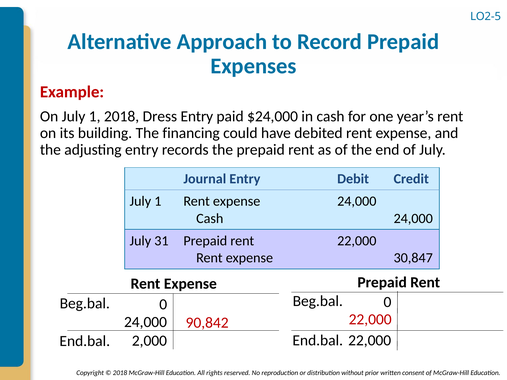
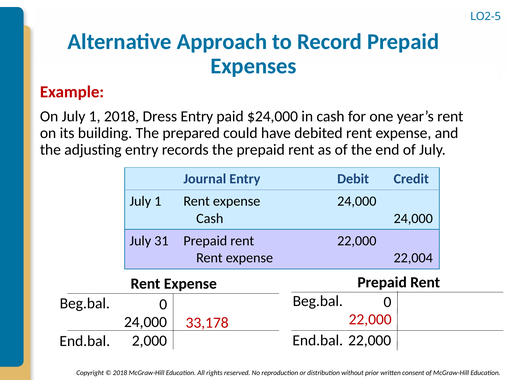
financing: financing -> prepared
30,847: 30,847 -> 22,004
90,842: 90,842 -> 33,178
